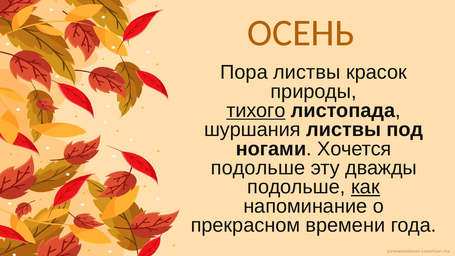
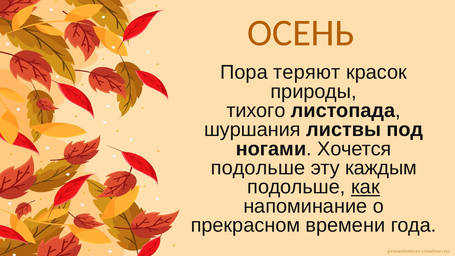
Пора листвы: листвы -> теряют
тихого underline: present -> none
дважды: дважды -> каждым
